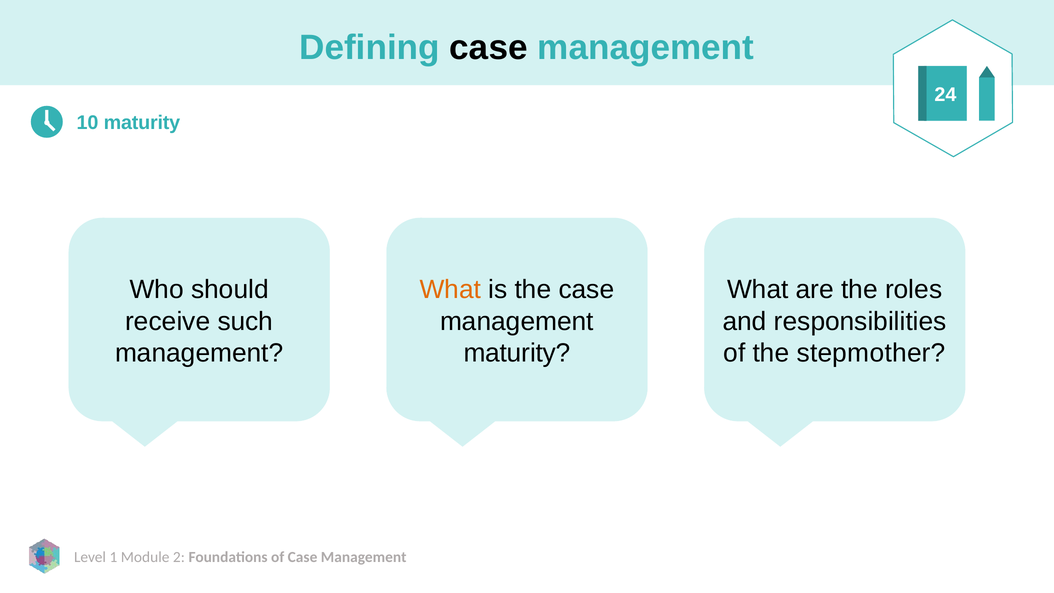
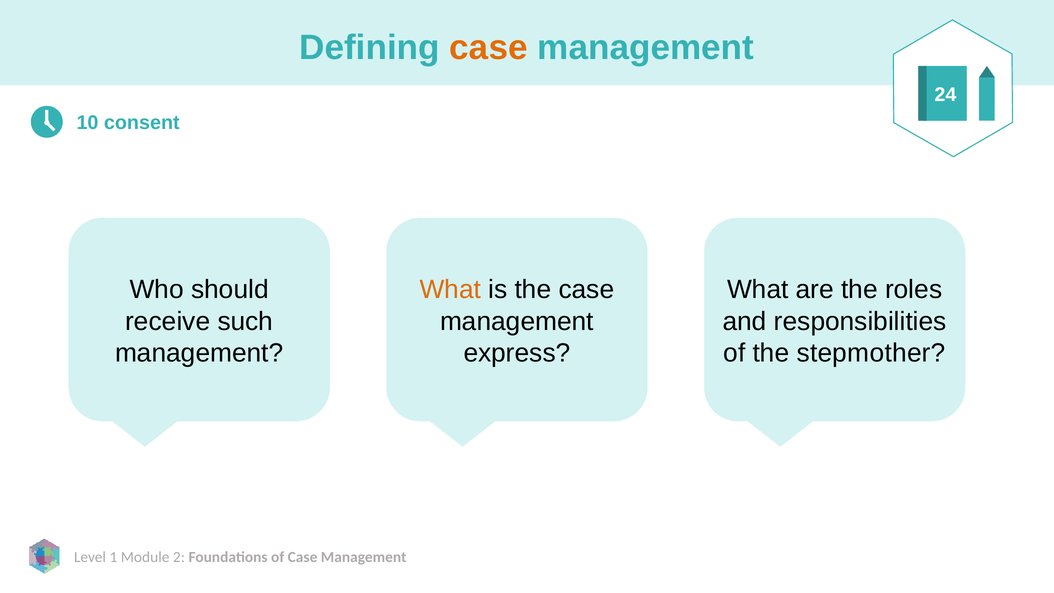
case at (489, 48) colour: black -> orange
10 maturity: maturity -> consent
maturity at (517, 353): maturity -> express
